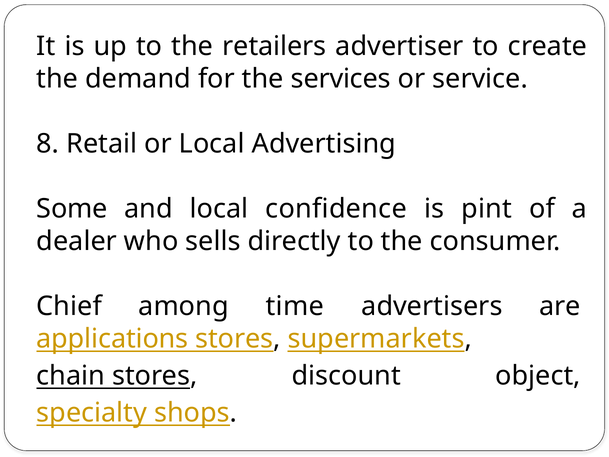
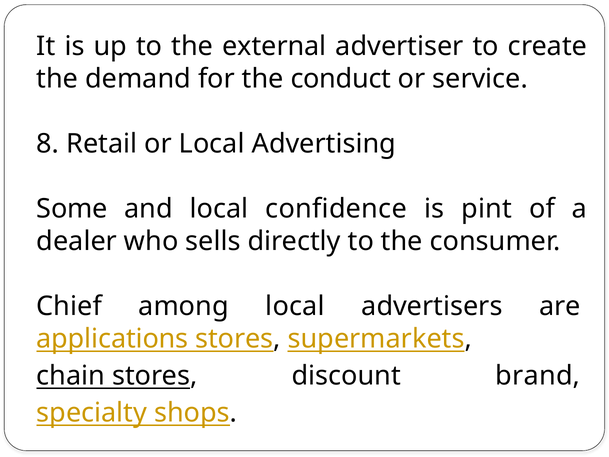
retailers: retailers -> external
services: services -> conduct
among time: time -> local
object: object -> brand
